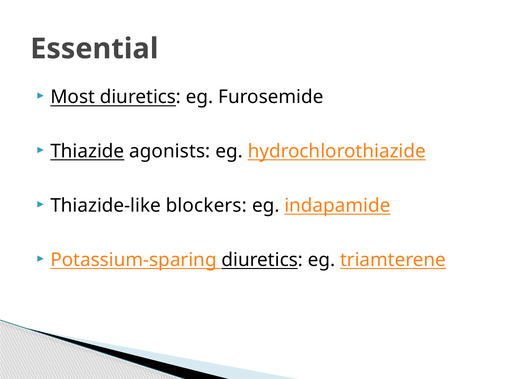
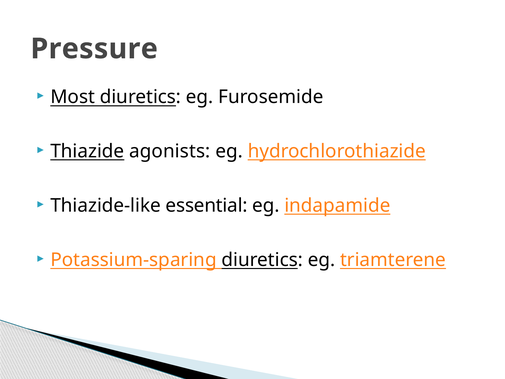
Essential: Essential -> Pressure
blockers: blockers -> essential
